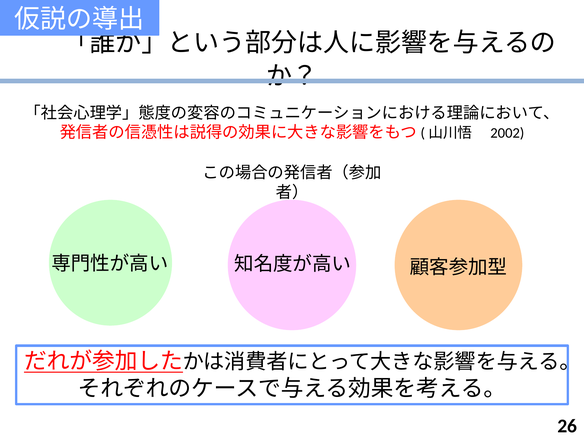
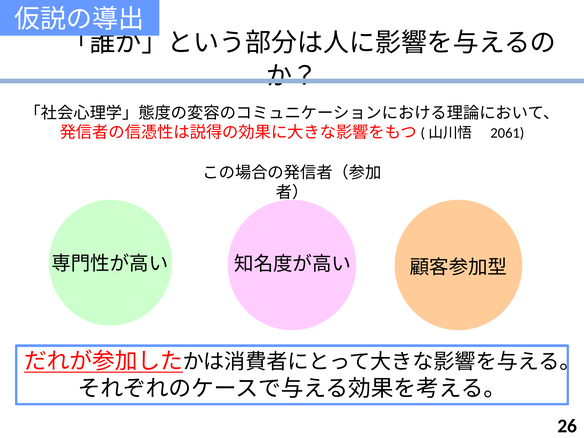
2002: 2002 -> 2061
